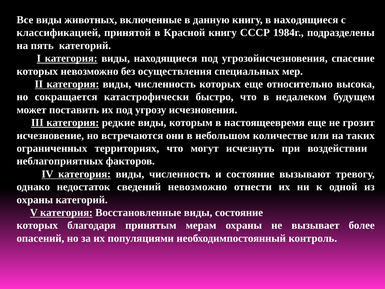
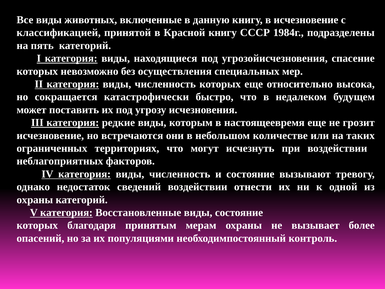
в находящиеся: находящиеся -> исчезновение
сведений невозможно: невозможно -> воздействии
